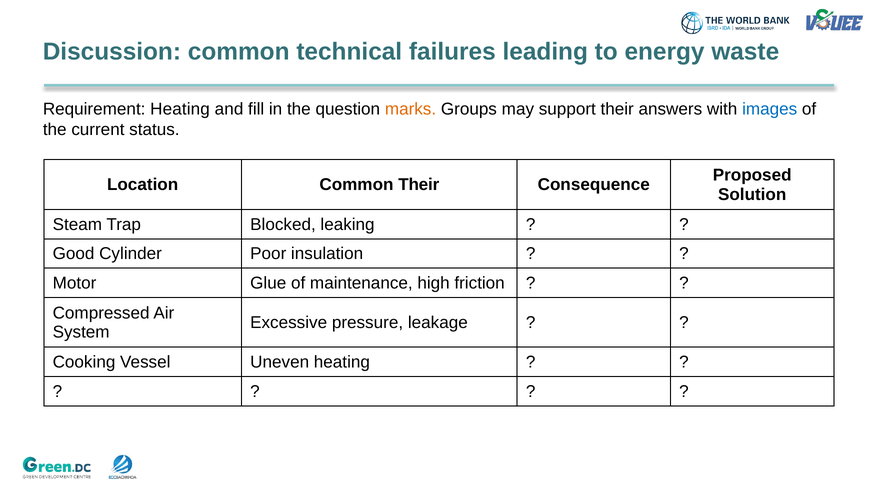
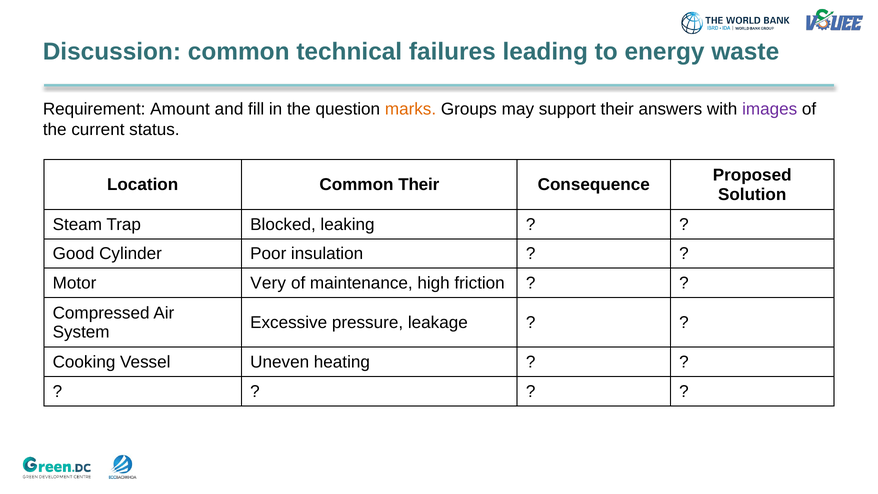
Requirement Heating: Heating -> Amount
images colour: blue -> purple
Glue: Glue -> Very
